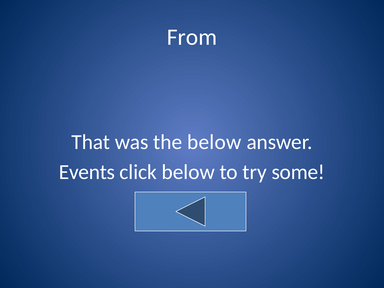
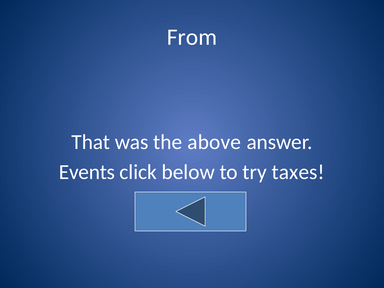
the below: below -> above
some: some -> taxes
